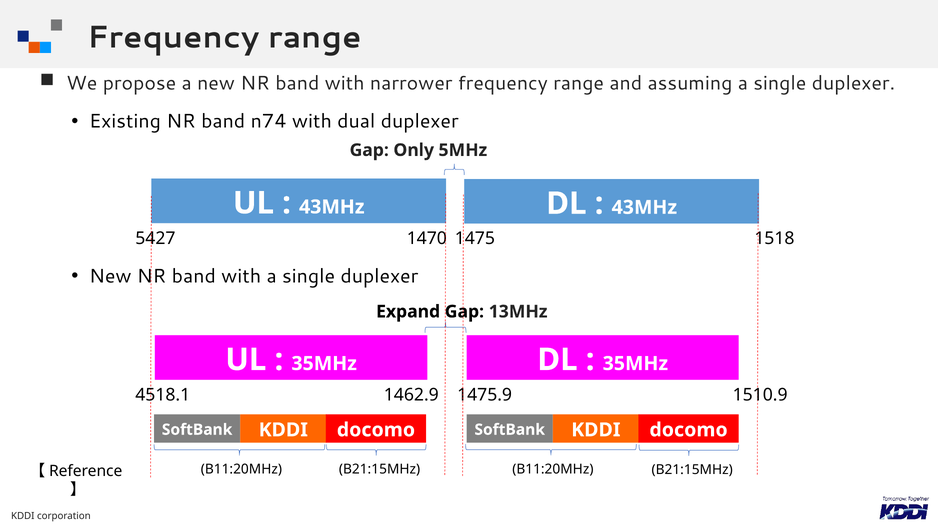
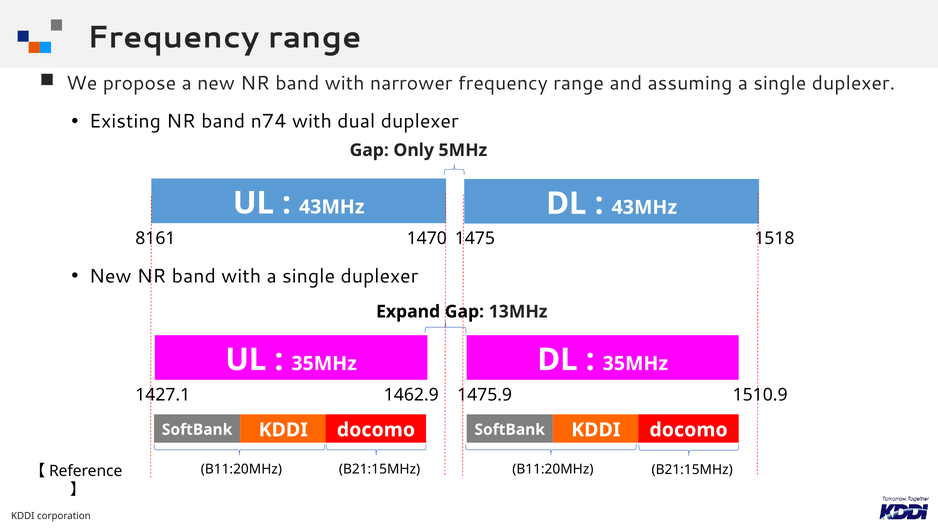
5427: 5427 -> 8161
4518.1: 4518.1 -> 1427.1
